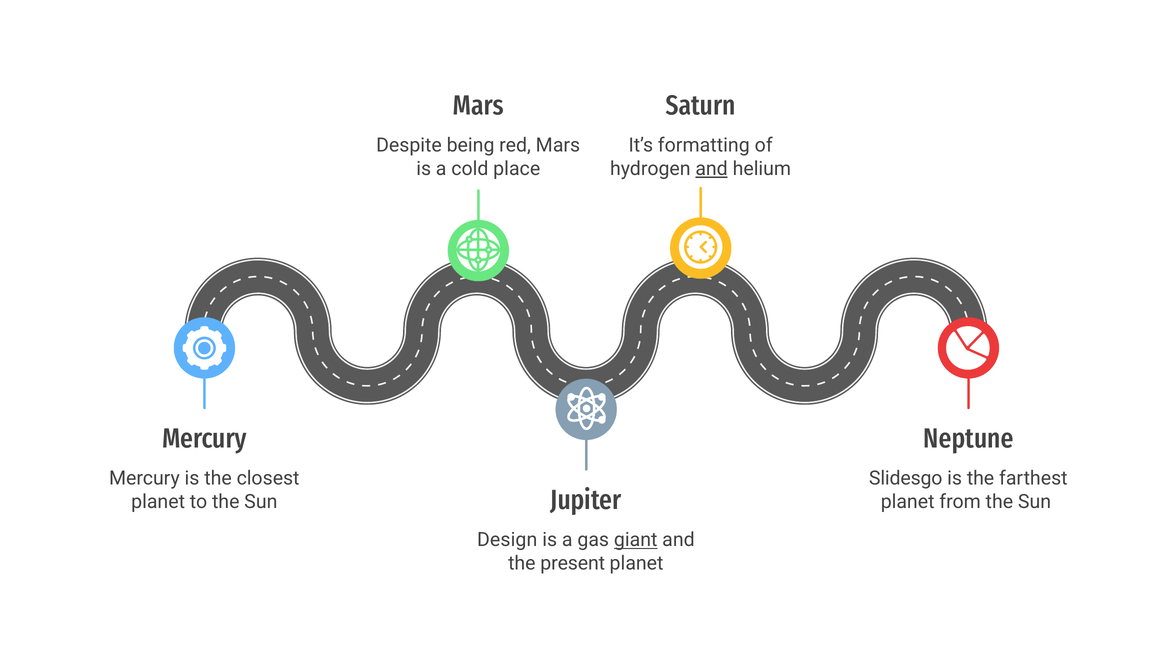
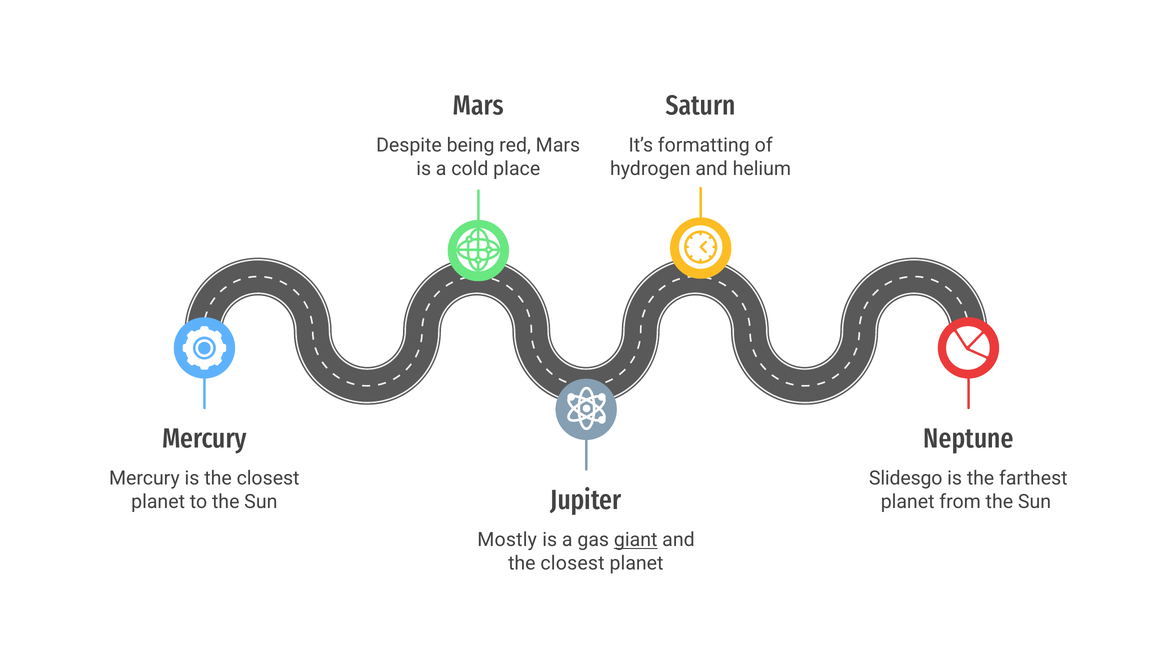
and at (712, 169) underline: present -> none
Design: Design -> Mostly
present at (573, 563): present -> closest
